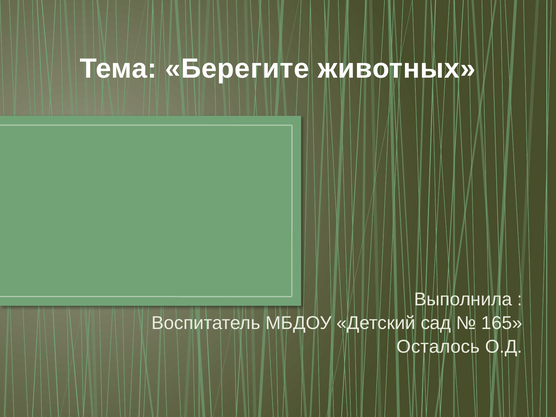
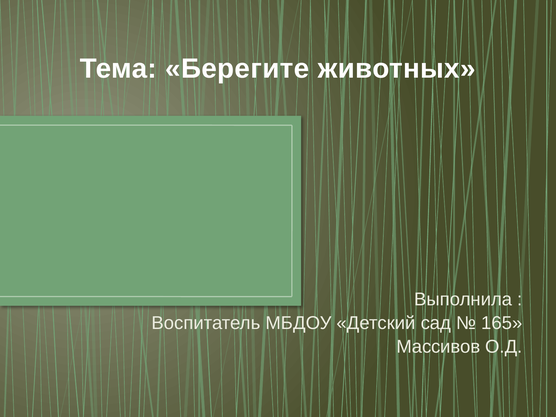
Осталось: Осталось -> Массивов
